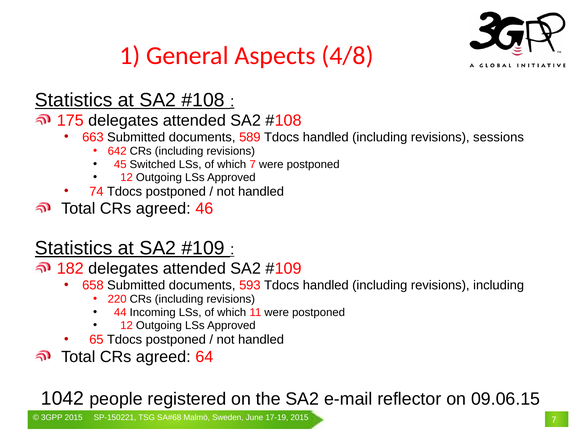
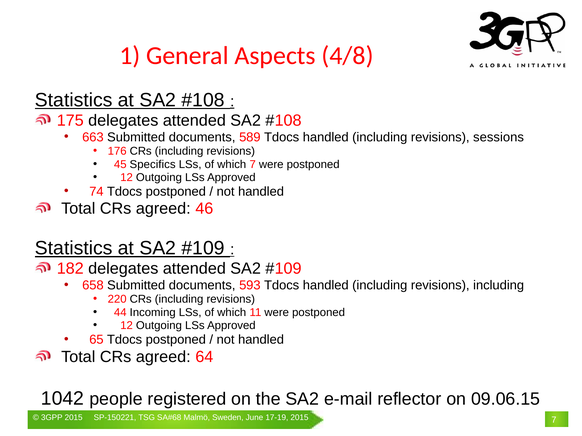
642: 642 -> 176
Switched: Switched -> Specifics
